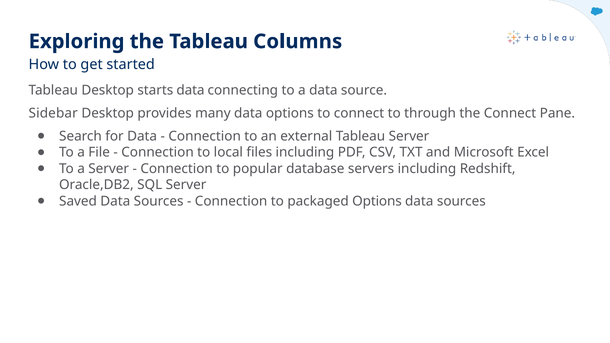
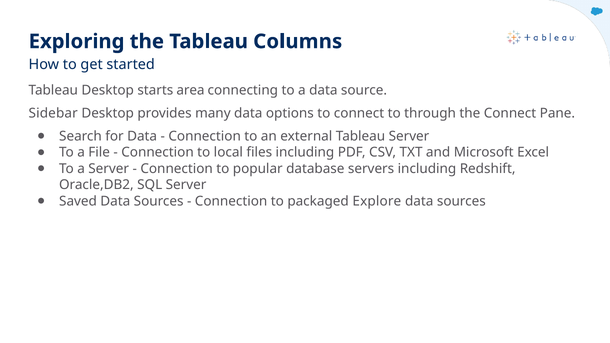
starts data: data -> area
packaged Options: Options -> Explore
